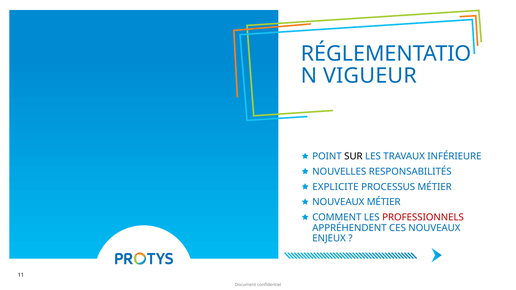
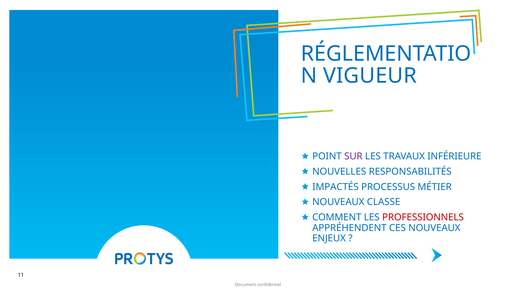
SUR colour: black -> purple
EXPLICITE: EXPLICITE -> IMPACTÉS
NOUVEAUX MÉTIER: MÉTIER -> CLASSE
